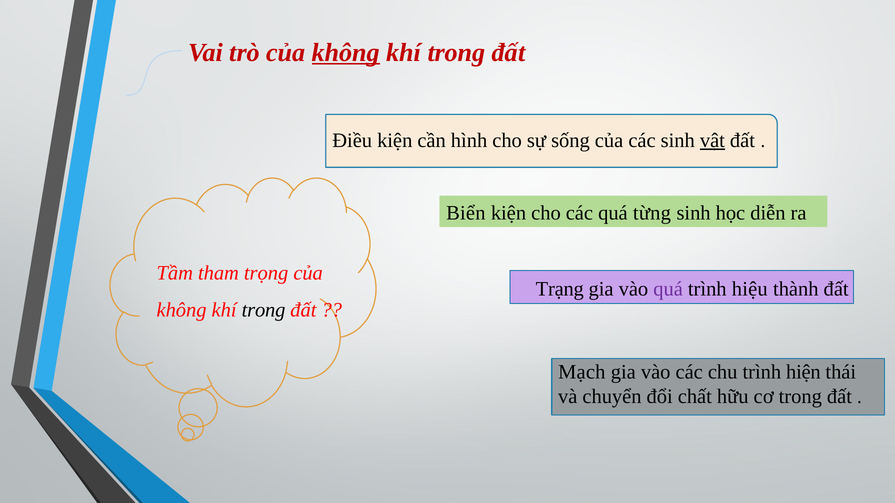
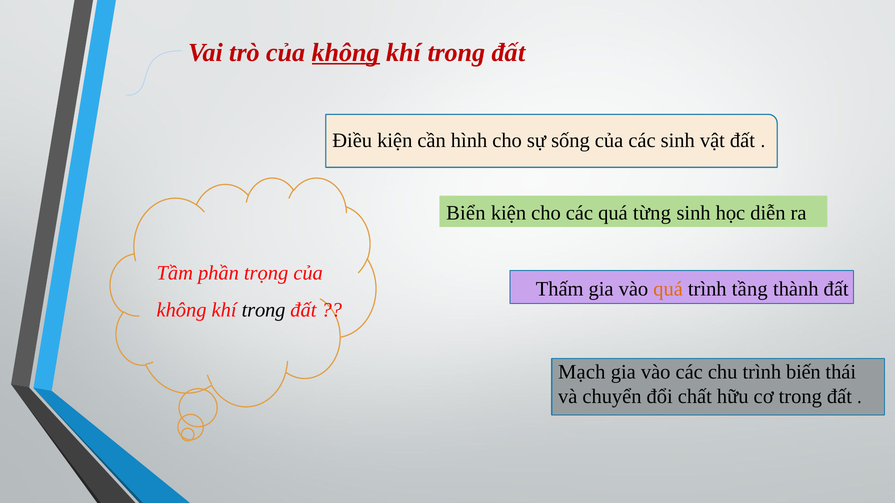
vật underline: present -> none
tham: tham -> phần
Trạng: Trạng -> Thấm
quá at (668, 289) colour: purple -> orange
hiệu: hiệu -> tầng
hiện: hiện -> biến
